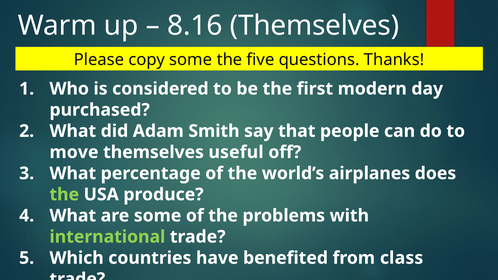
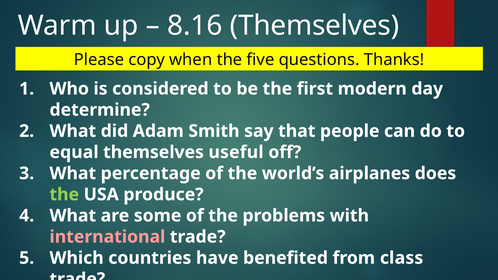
copy some: some -> when
purchased: purchased -> determine
move: move -> equal
international colour: light green -> pink
